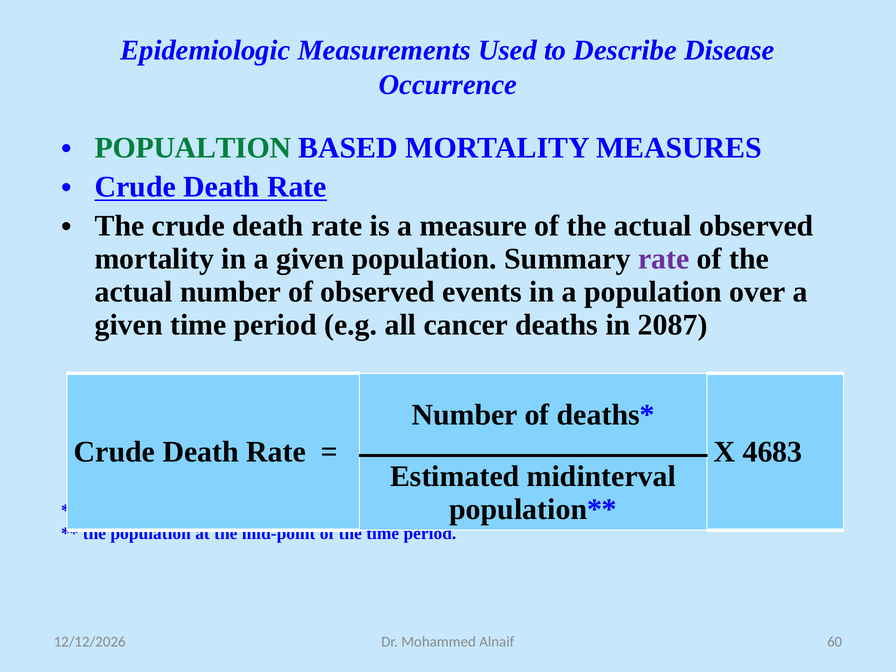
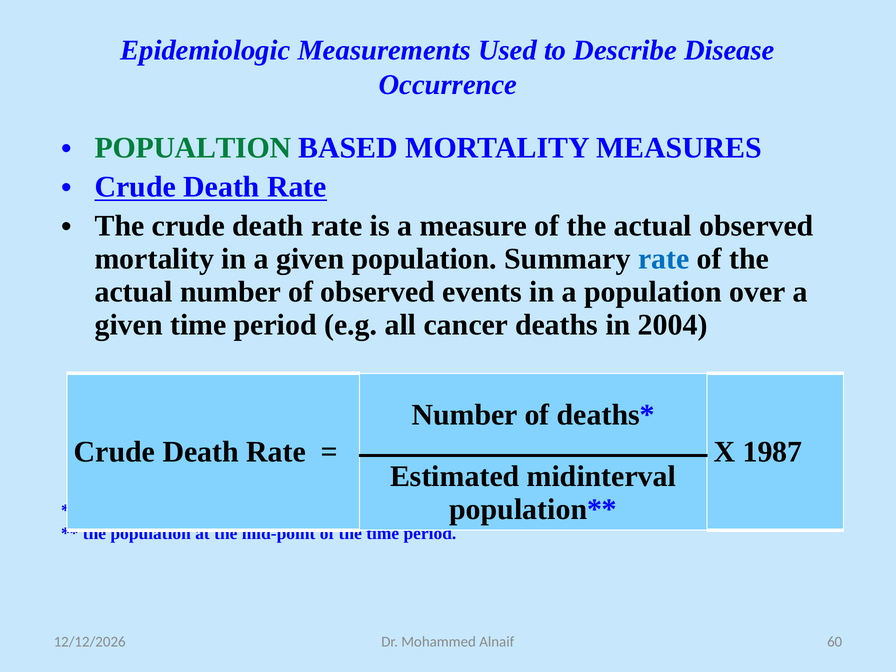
rate at (664, 259) colour: purple -> blue
2087: 2087 -> 2004
4683: 4683 -> 1987
